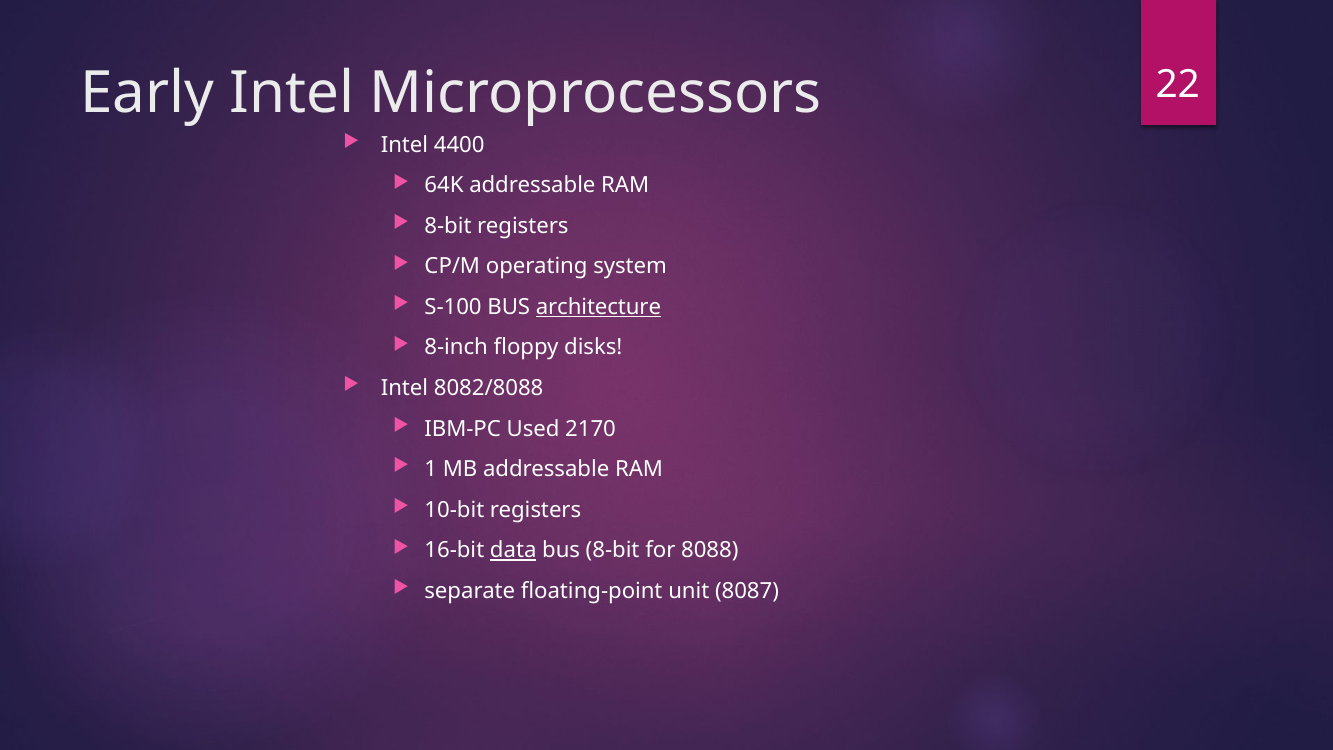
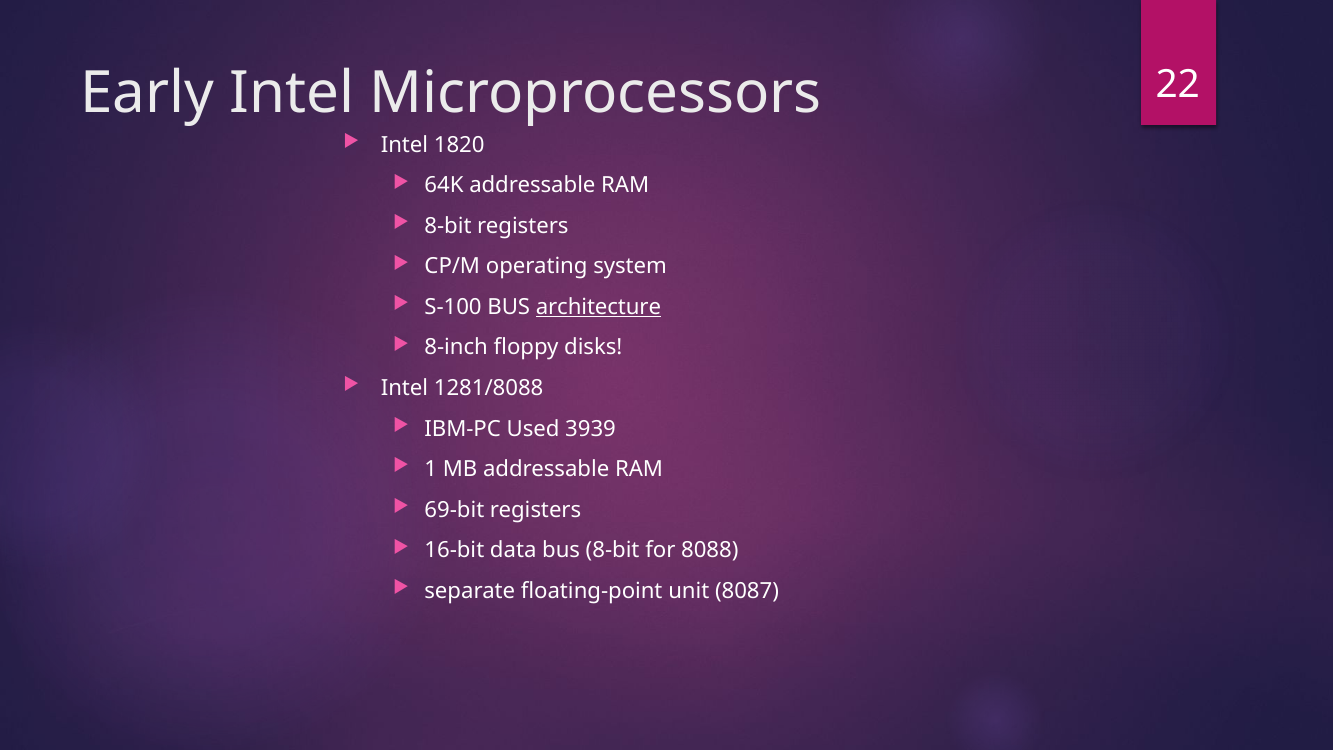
4400: 4400 -> 1820
8082/8088: 8082/8088 -> 1281/8088
2170: 2170 -> 3939
10-bit: 10-bit -> 69-bit
data underline: present -> none
